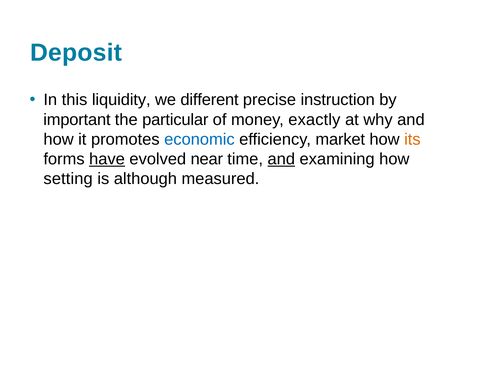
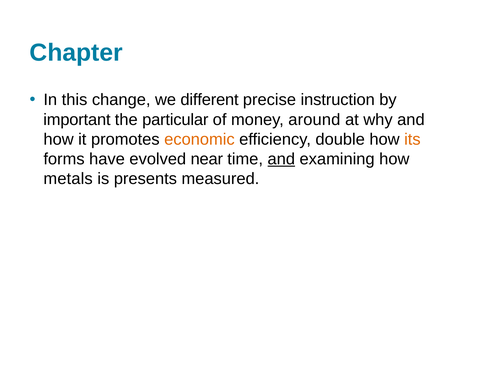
Deposit: Deposit -> Chapter
liquidity: liquidity -> change
exactly: exactly -> around
economic colour: blue -> orange
market: market -> double
have underline: present -> none
setting: setting -> metals
although: although -> presents
